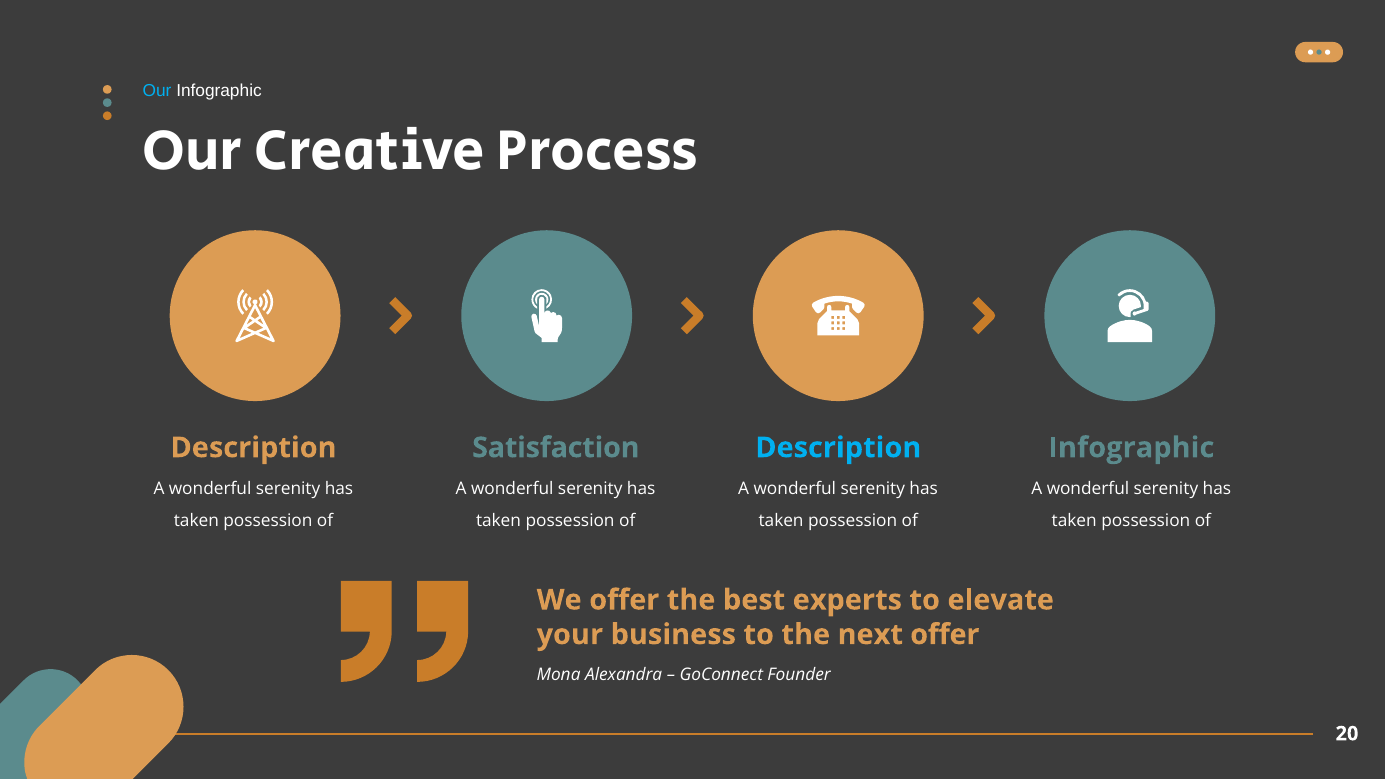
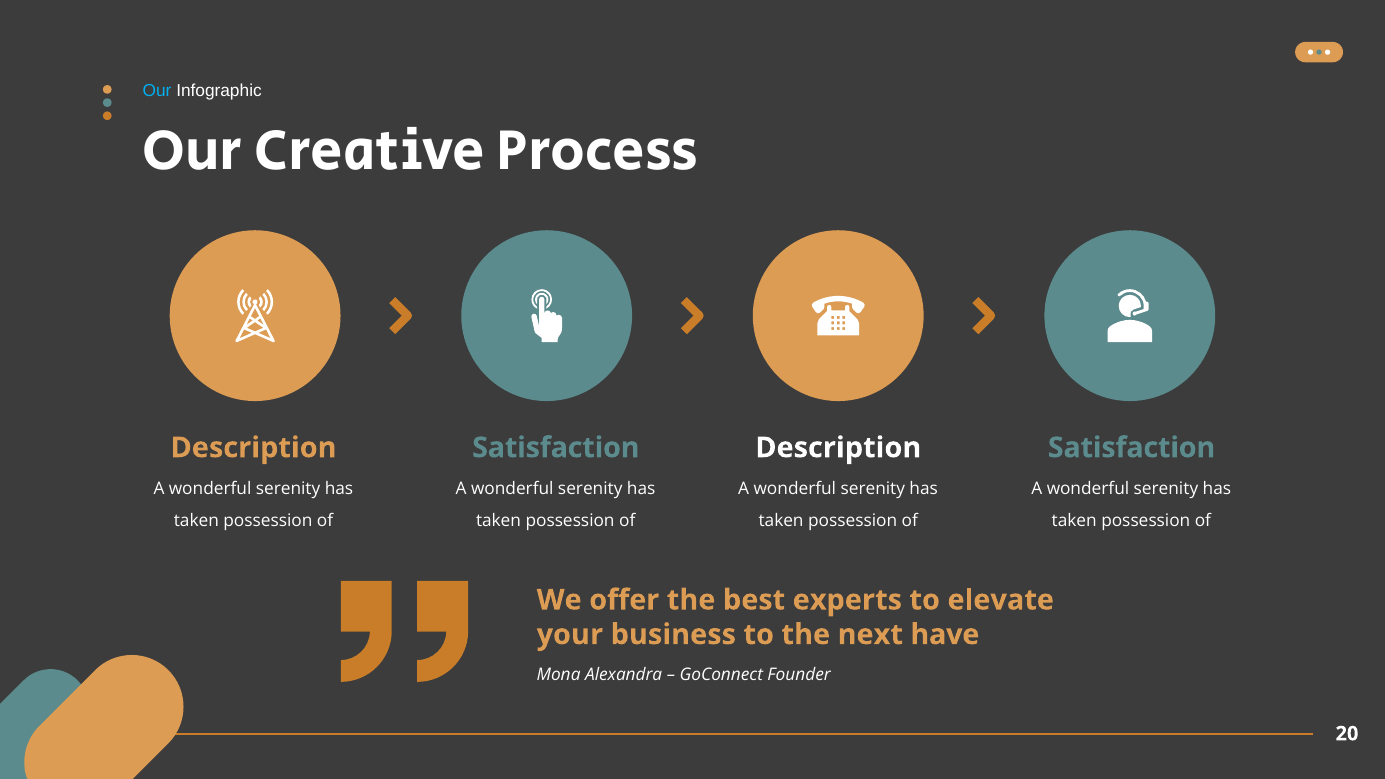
Description at (838, 448) colour: light blue -> white
Infographic at (1131, 448): Infographic -> Satisfaction
next offer: offer -> have
